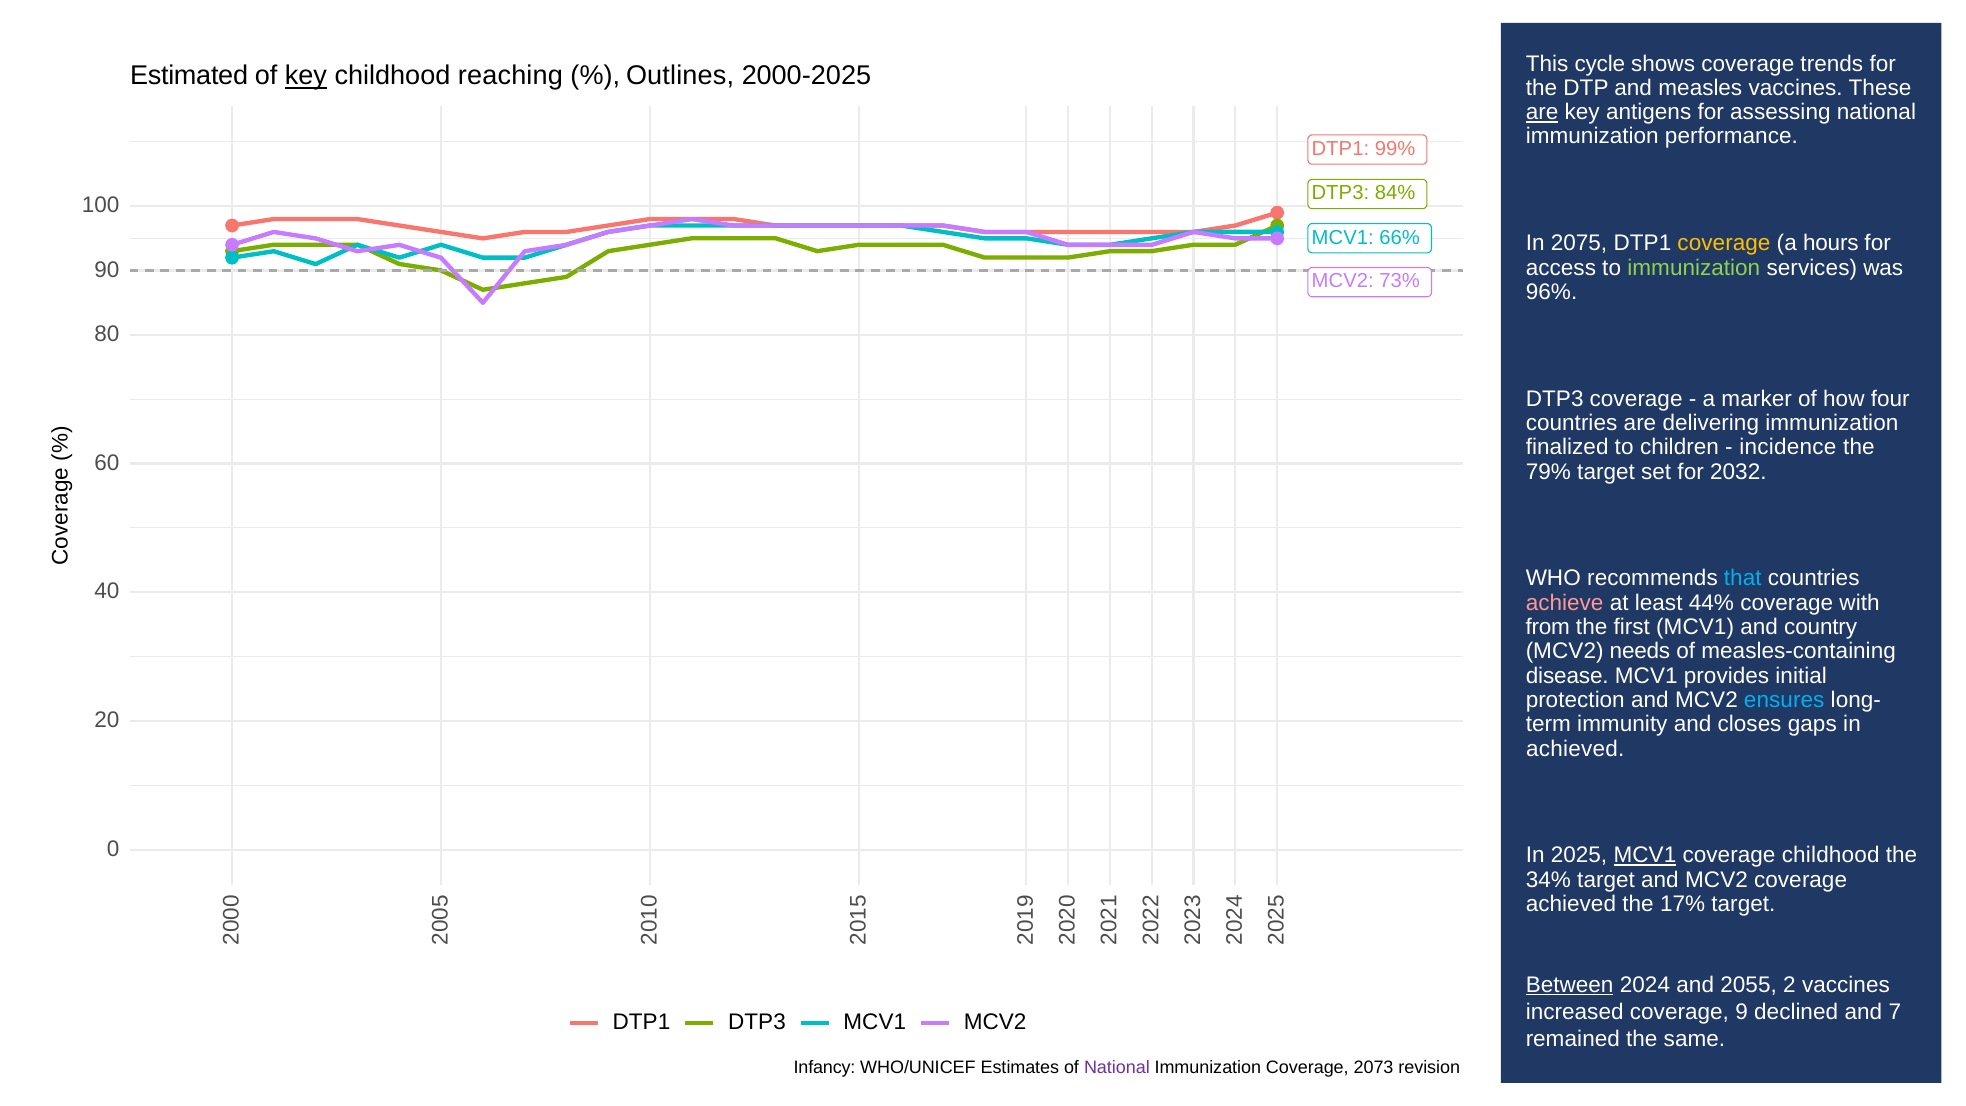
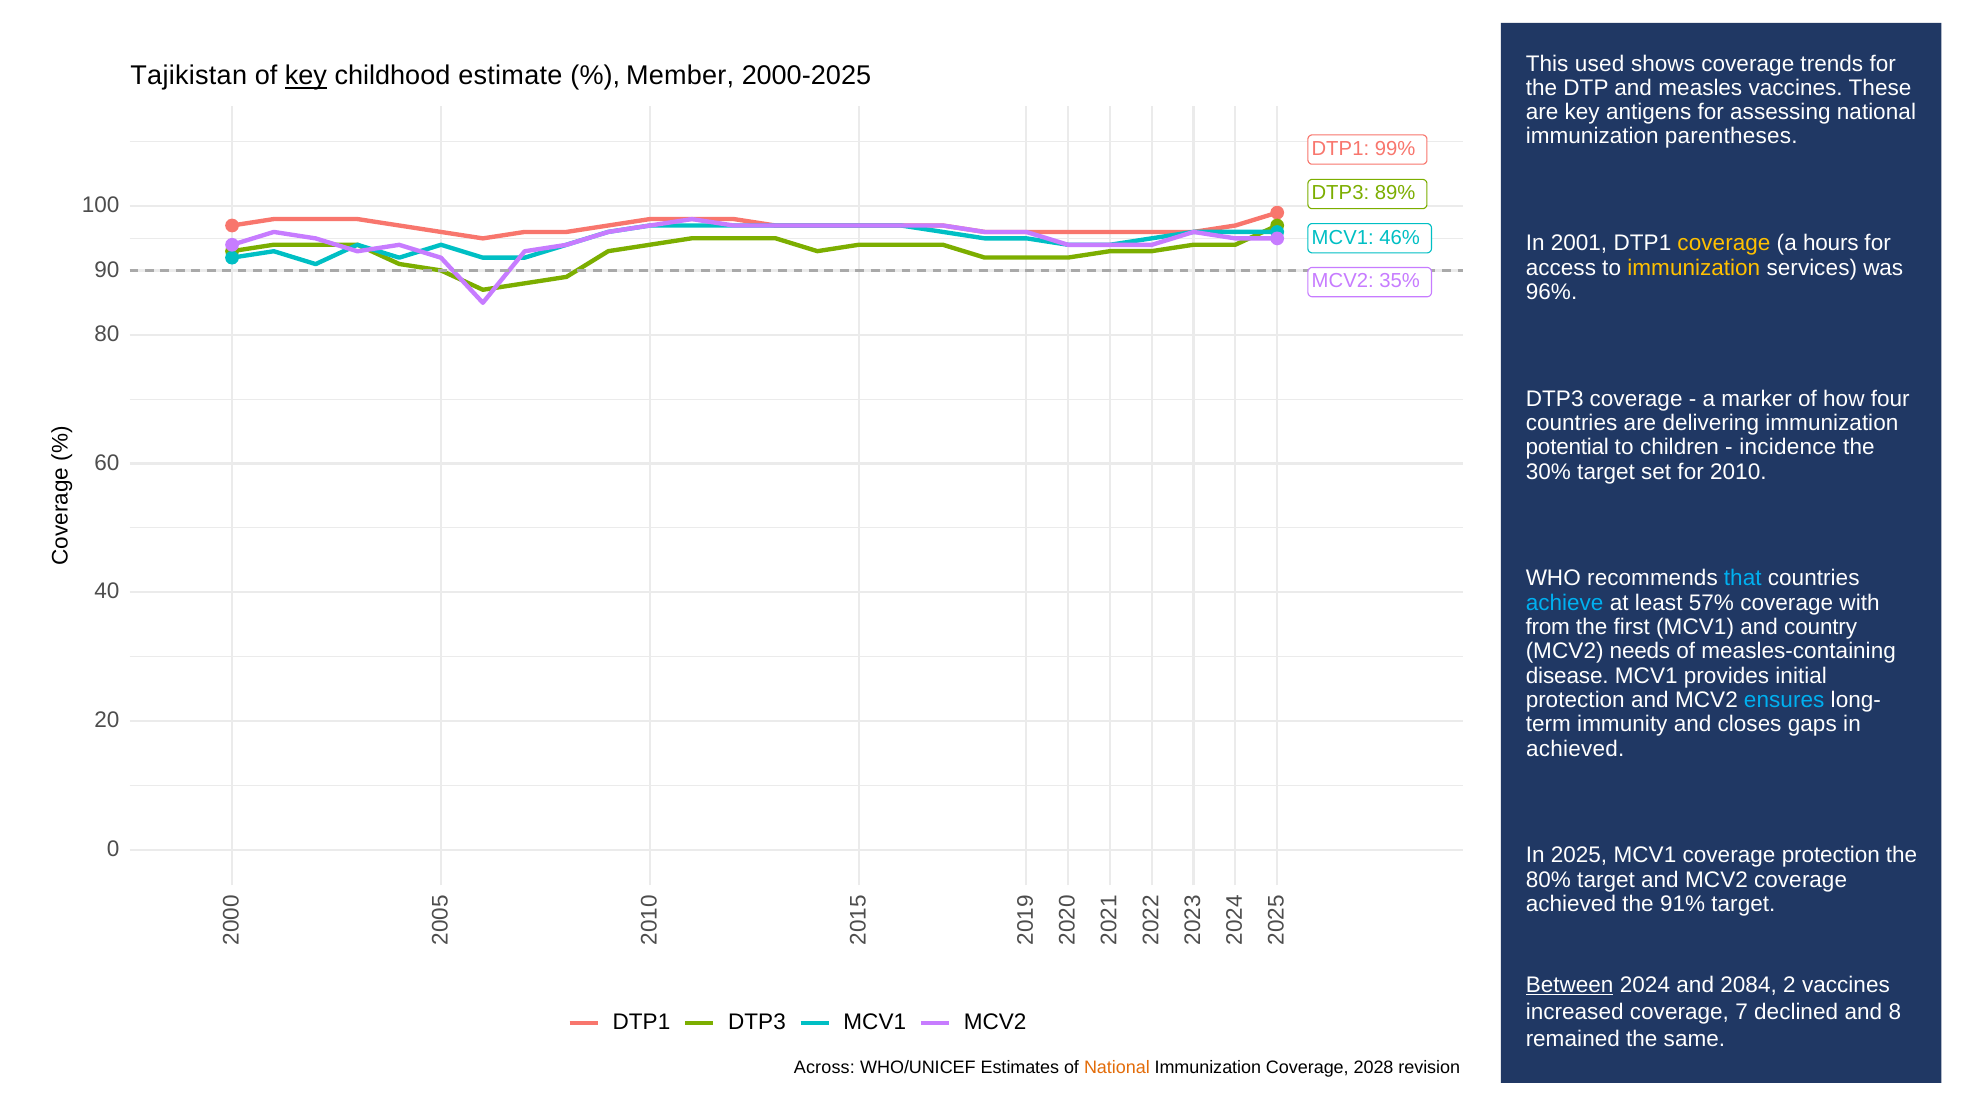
cycle: cycle -> used
Estimated: Estimated -> Tajikistan
reaching: reaching -> estimate
Outlines: Outlines -> Member
are at (1542, 112) underline: present -> none
performance: performance -> parentheses
84%: 84% -> 89%
66%: 66% -> 46%
2075: 2075 -> 2001
immunization at (1694, 268) colour: light green -> yellow
73%: 73% -> 35%
finalized: finalized -> potential
79%: 79% -> 30%
2032: 2032 -> 2010
achieve colour: pink -> light blue
44%: 44% -> 57%
MCV1 at (1645, 855) underline: present -> none
coverage childhood: childhood -> protection
34%: 34% -> 80%
17%: 17% -> 91%
2055: 2055 -> 2084
coverage 9: 9 -> 7
7: 7 -> 8
Infancy: Infancy -> Across
National at (1117, 1067) colour: purple -> orange
2073: 2073 -> 2028
